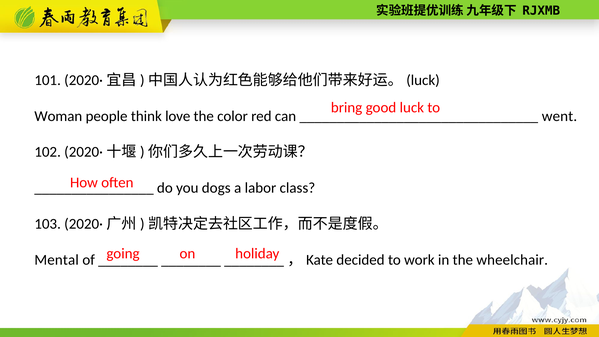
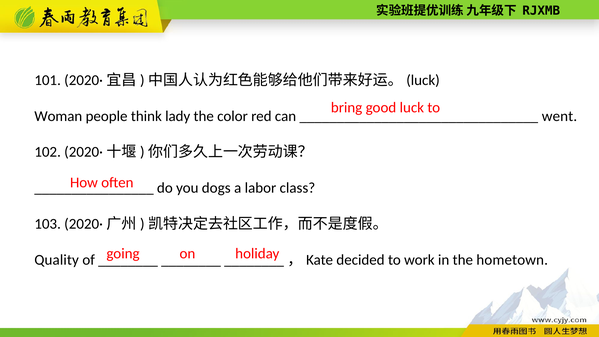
love: love -> lady
Mental: Mental -> Quality
wheelchair: wheelchair -> hometown
